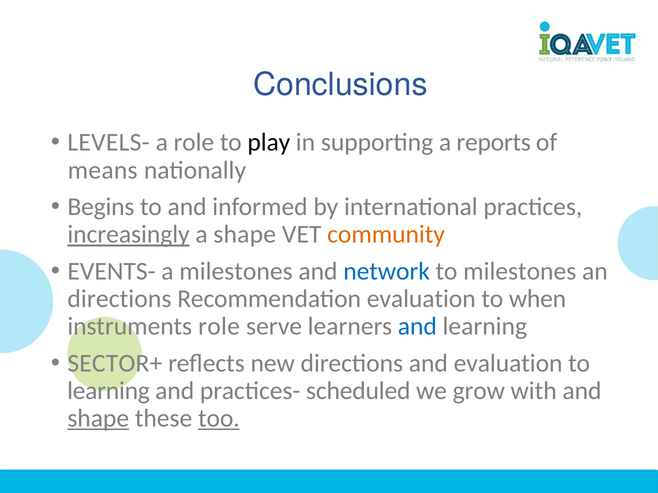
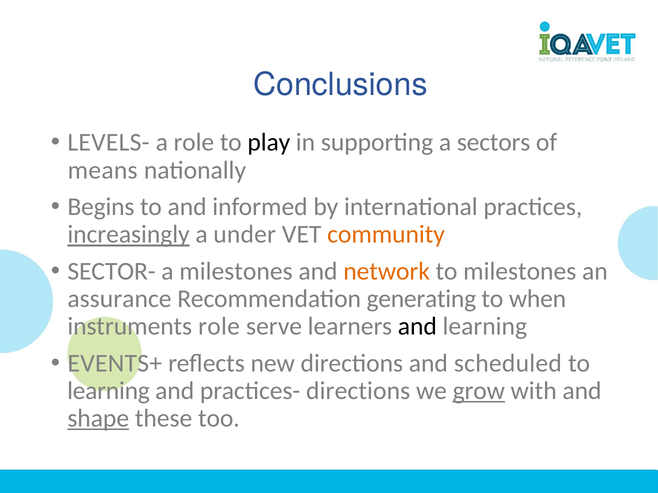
reports: reports -> sectors
a shape: shape -> under
EVENTS-: EVENTS- -> SECTOR-
network colour: blue -> orange
directions at (119, 299): directions -> assurance
Recommendation evaluation: evaluation -> generating
and at (417, 327) colour: blue -> black
SECTOR+: SECTOR+ -> EVENTS+
and evaluation: evaluation -> scheduled
practices- scheduled: scheduled -> directions
grow underline: none -> present
too underline: present -> none
